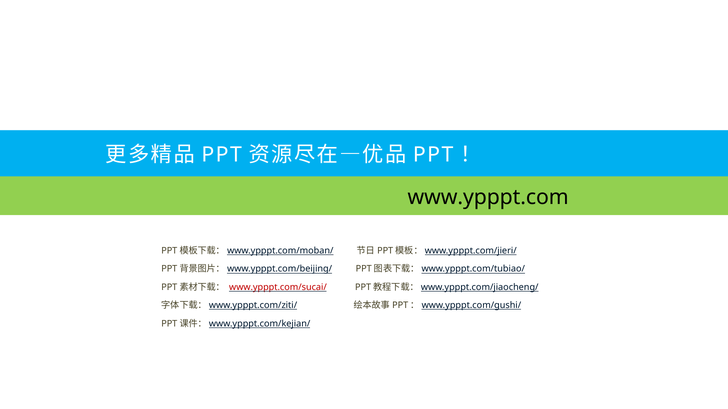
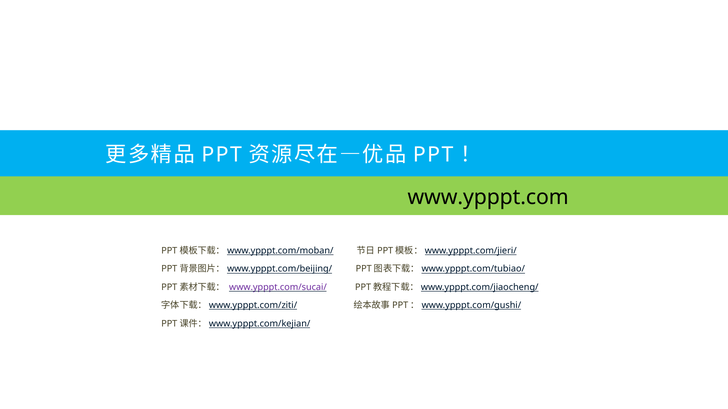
www.ypppt.com/sucai/ colour: red -> purple
